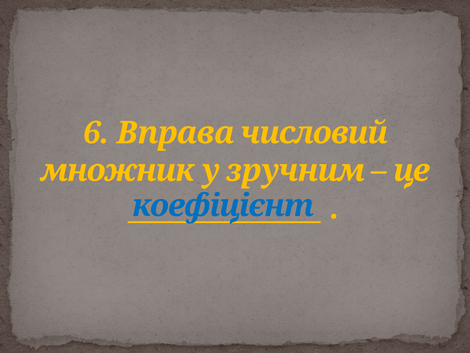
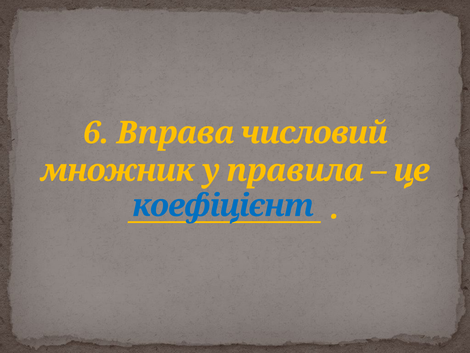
зручним: зручним -> правила
